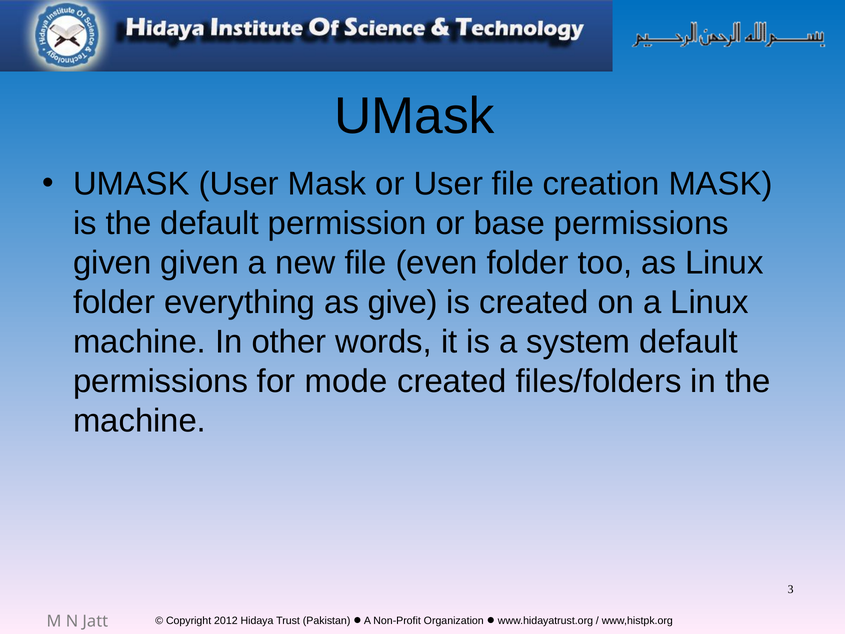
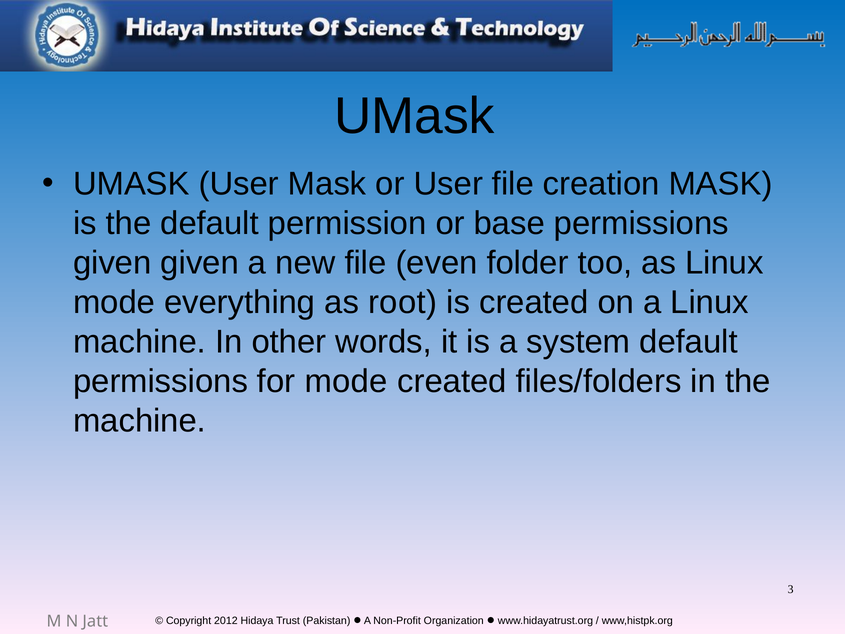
folder at (114, 302): folder -> mode
give: give -> root
